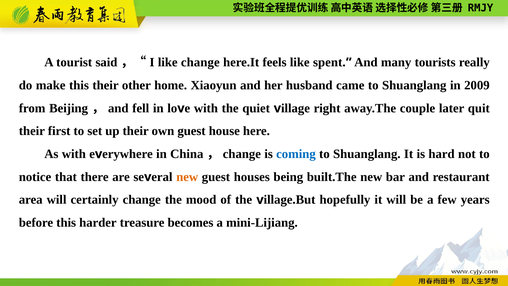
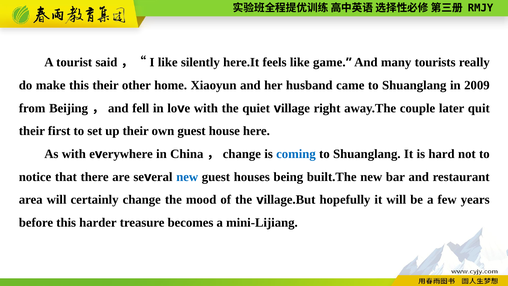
like change: change -> silently
spent: spent -> game
new at (187, 177) colour: orange -> blue
